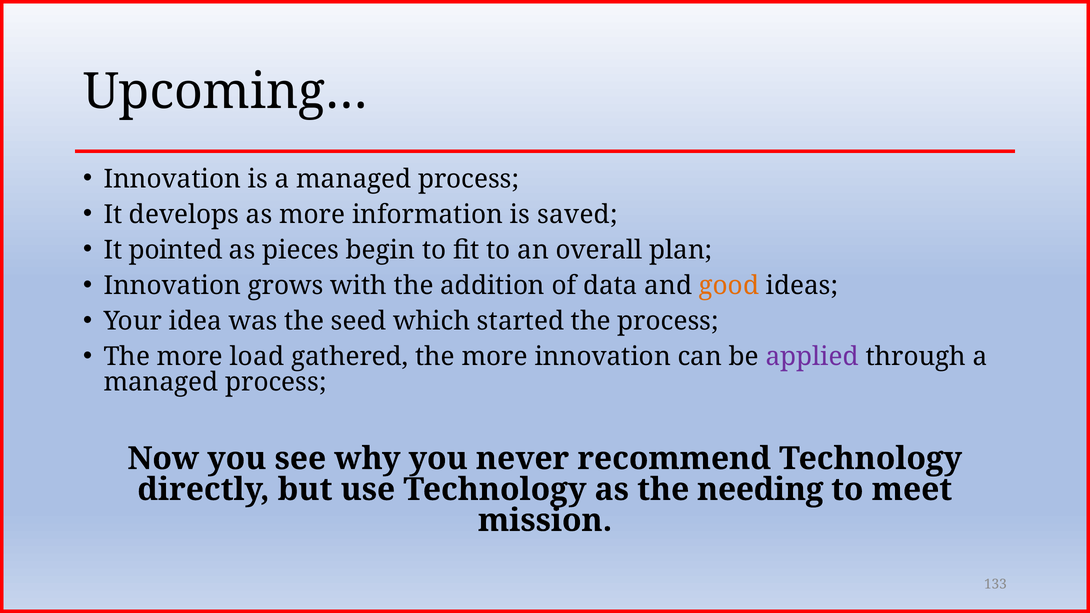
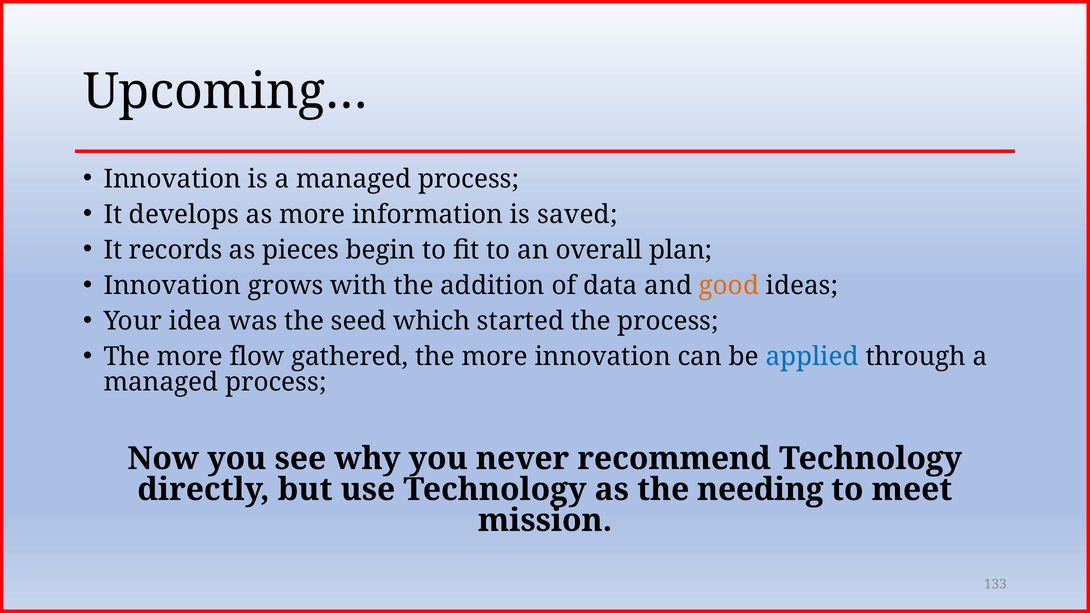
pointed: pointed -> records
load: load -> flow
applied colour: purple -> blue
